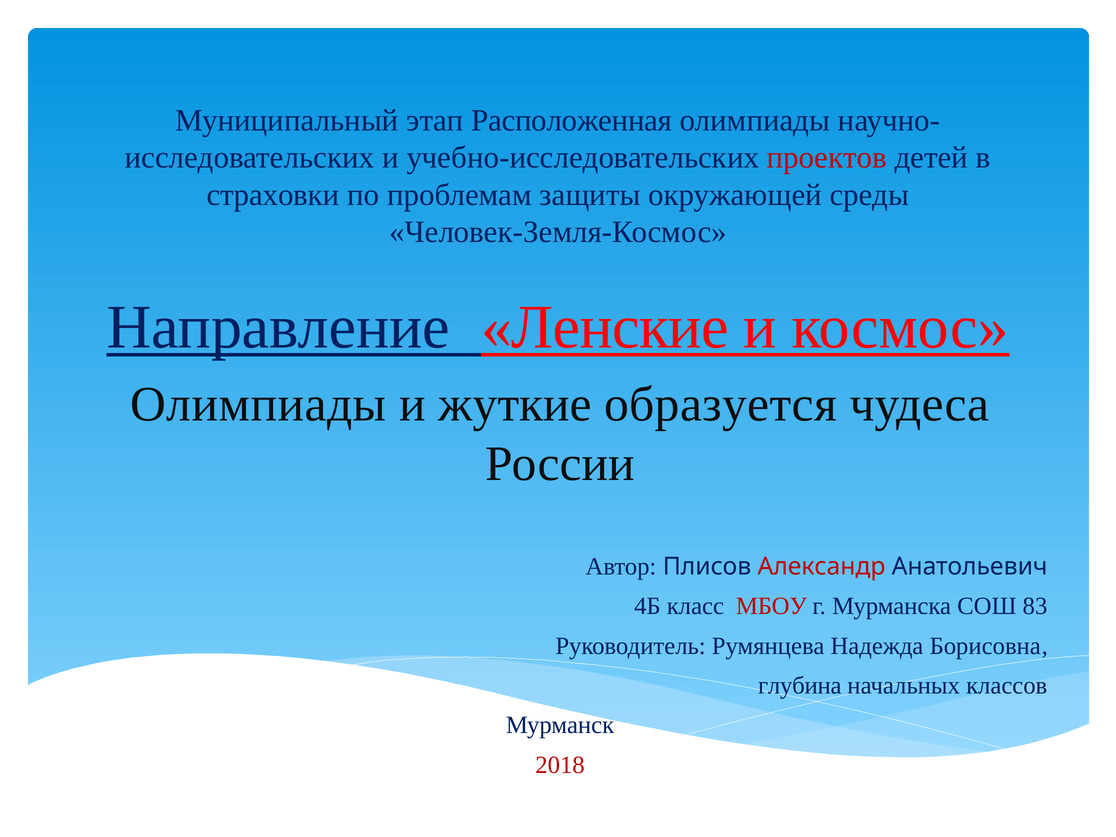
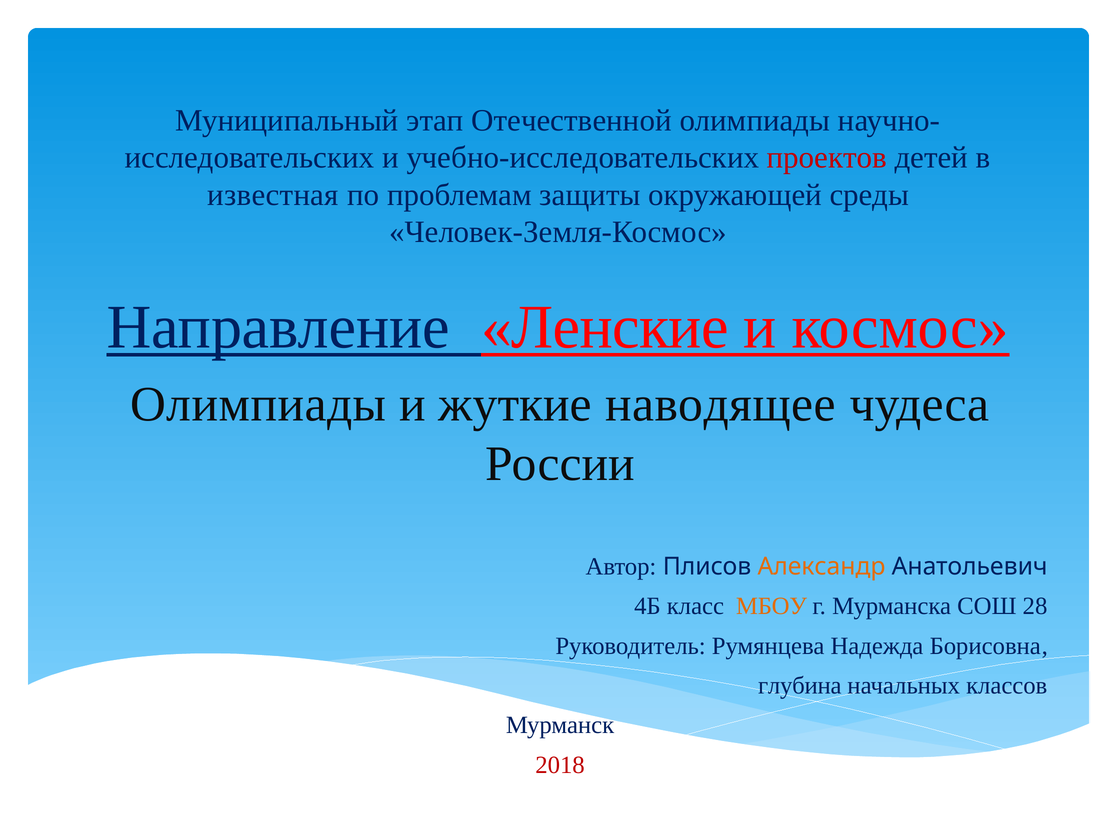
Расположенная: Расположенная -> Отечественной
страховки: страховки -> известная
образуется: образуется -> наводящее
Александр colour: red -> orange
МБОУ colour: red -> orange
83: 83 -> 28
